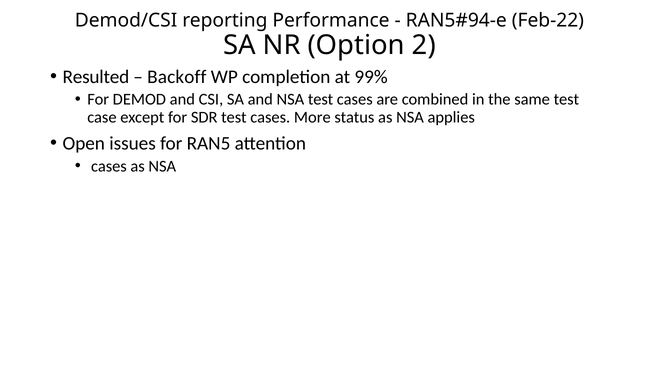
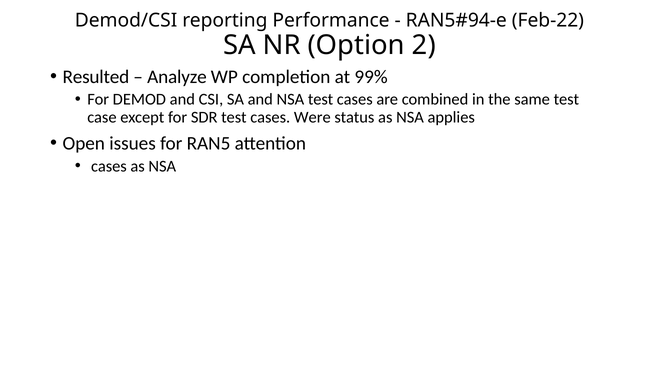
Backoff: Backoff -> Analyze
More: More -> Were
